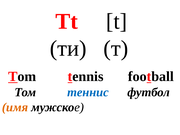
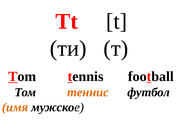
теннис colour: blue -> orange
